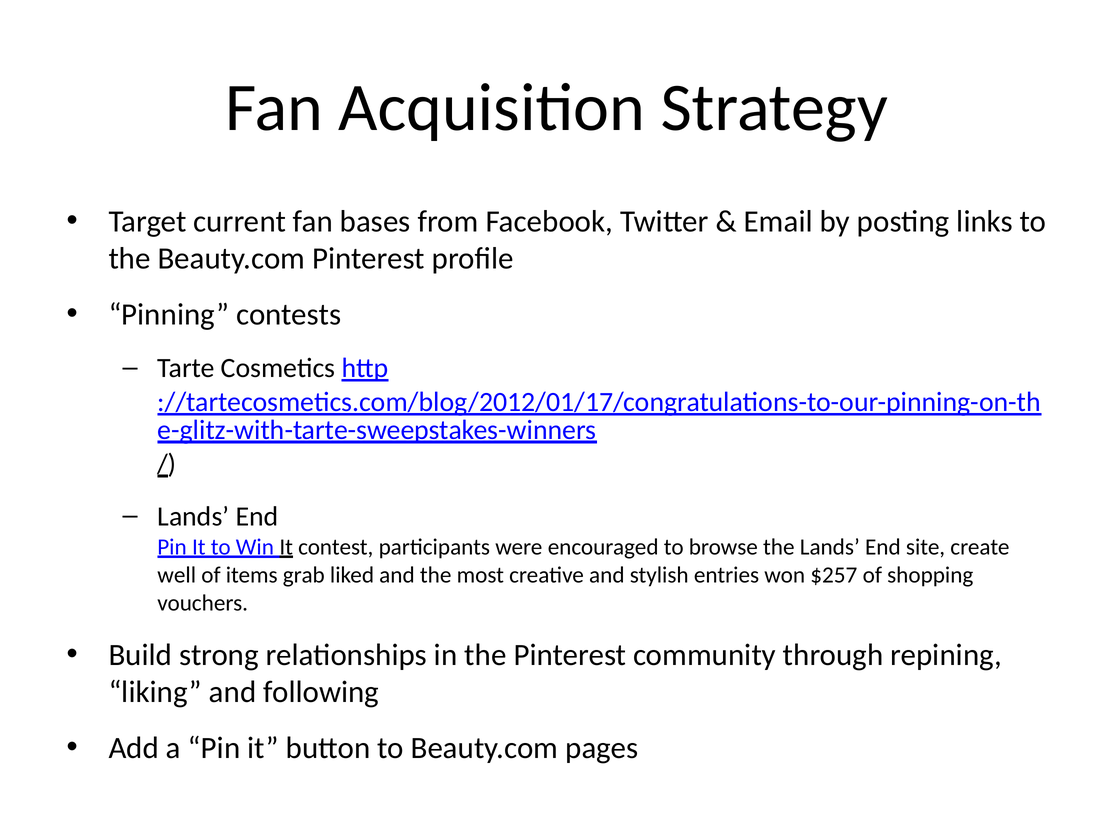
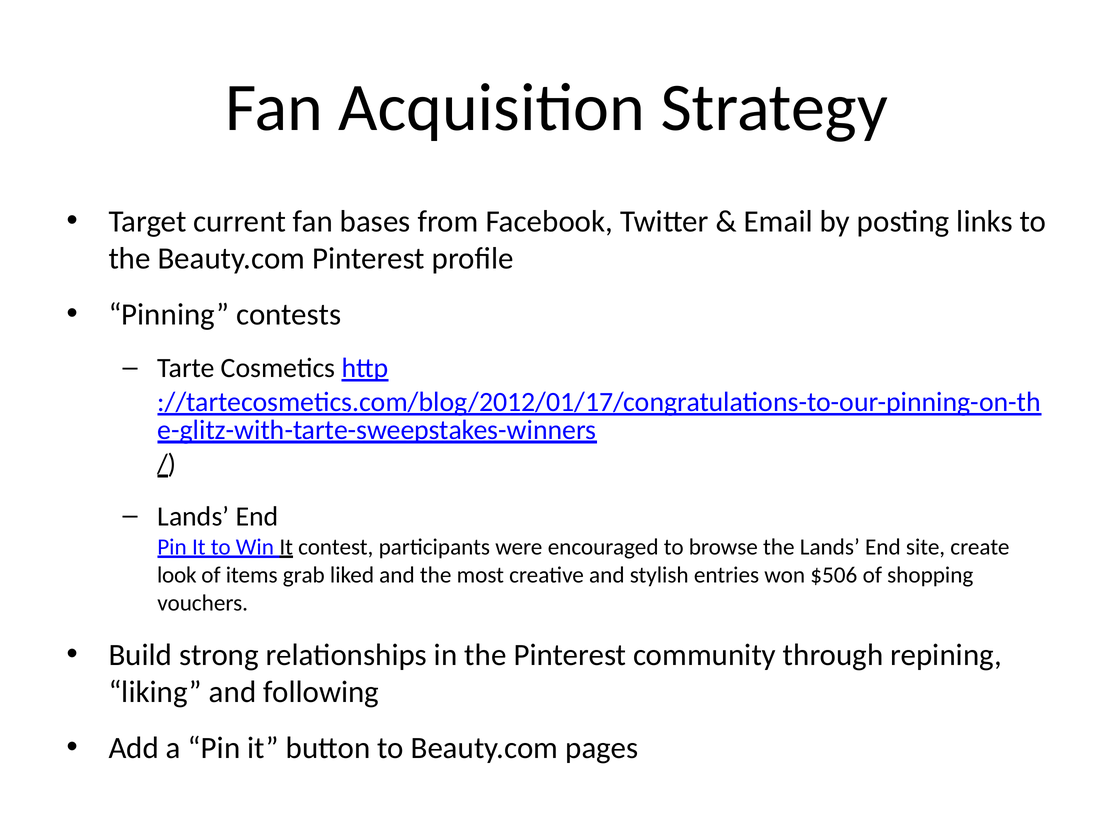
well: well -> look
$257: $257 -> $506
